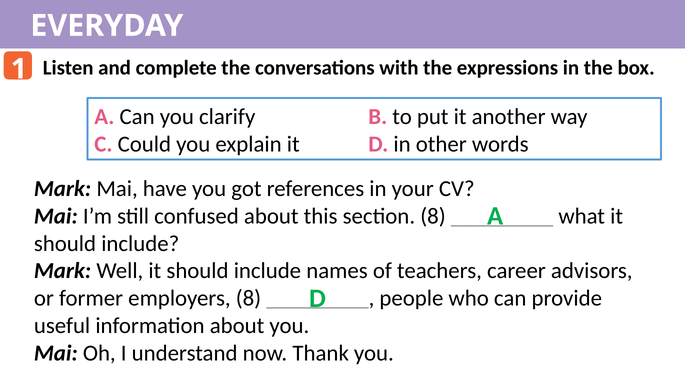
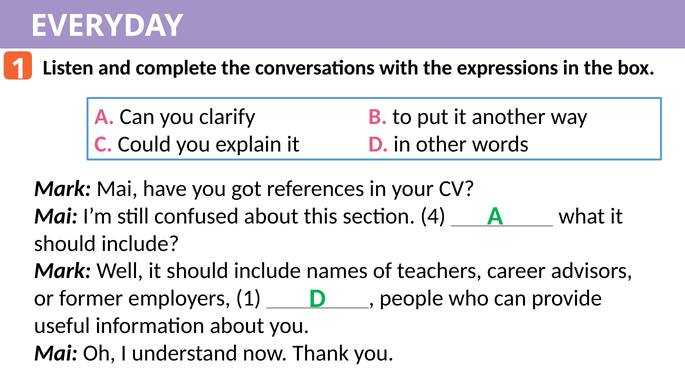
section 8: 8 -> 4
employers 8: 8 -> 1
